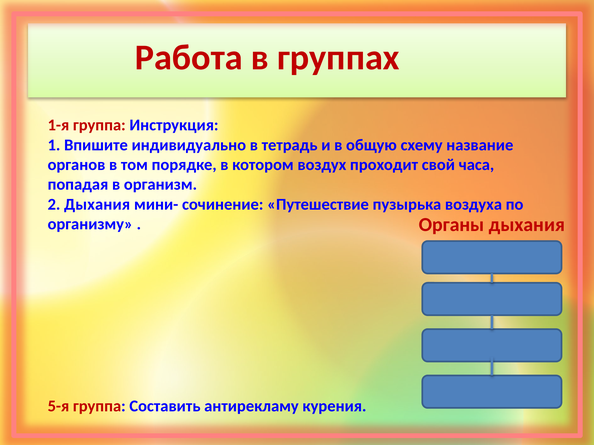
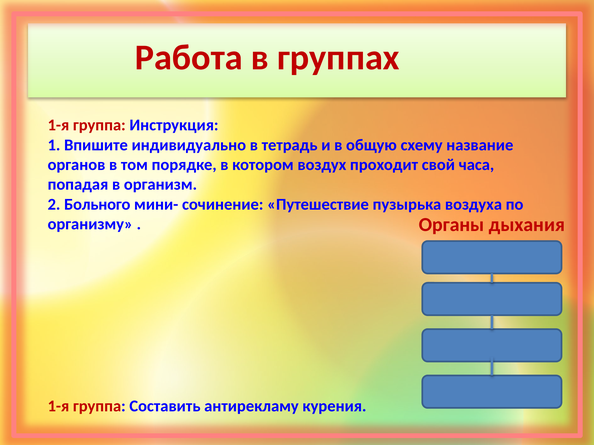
2 Дыхания: Дыхания -> Больного
5-я at (58, 407): 5-я -> 1-я
